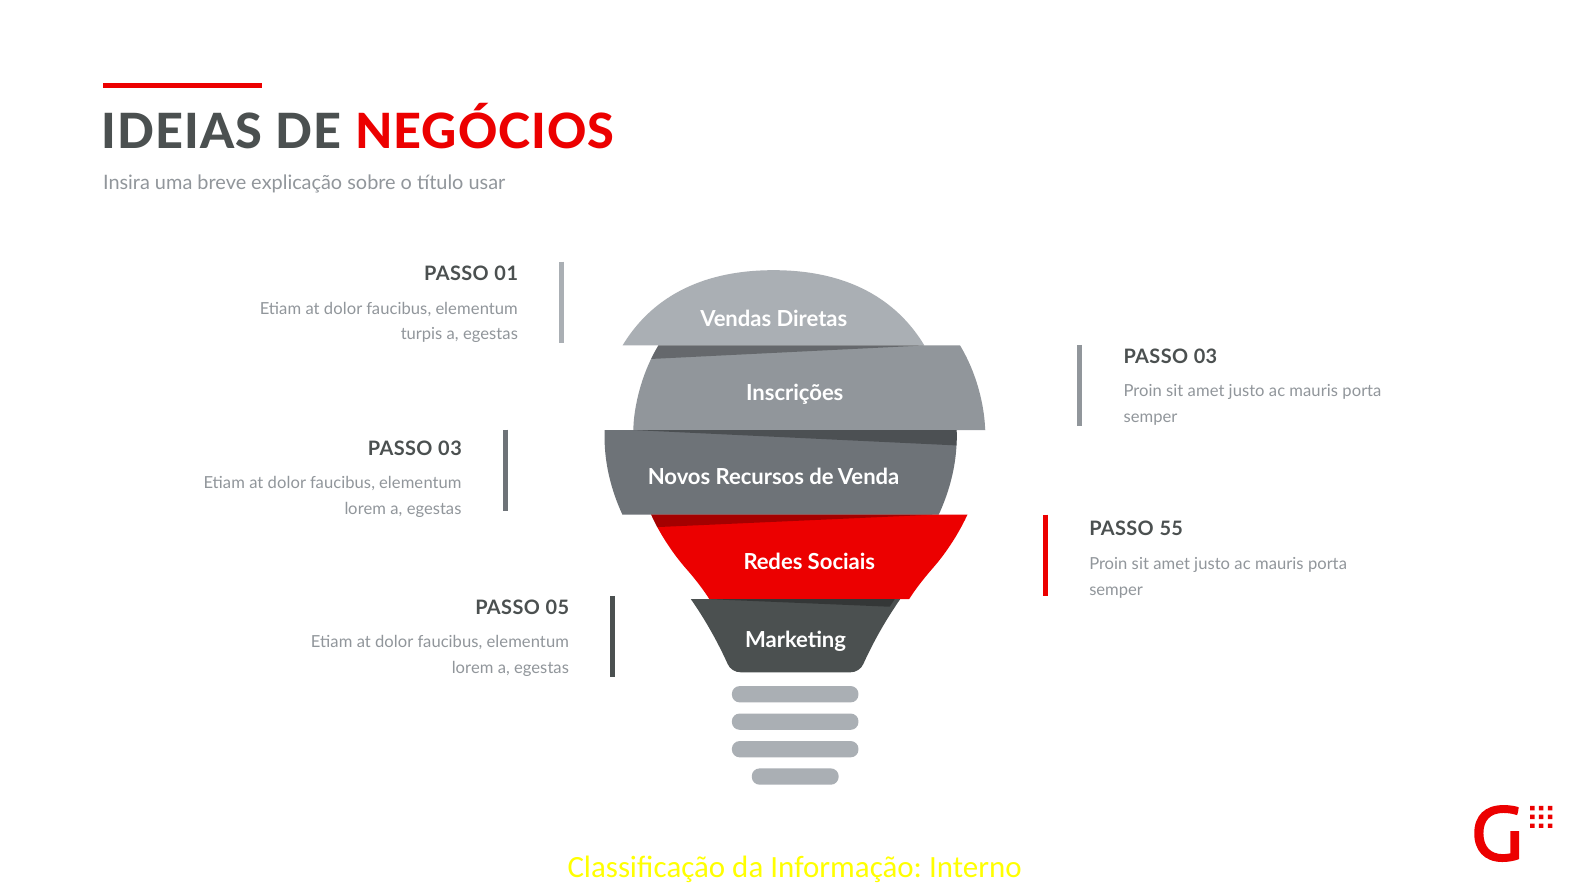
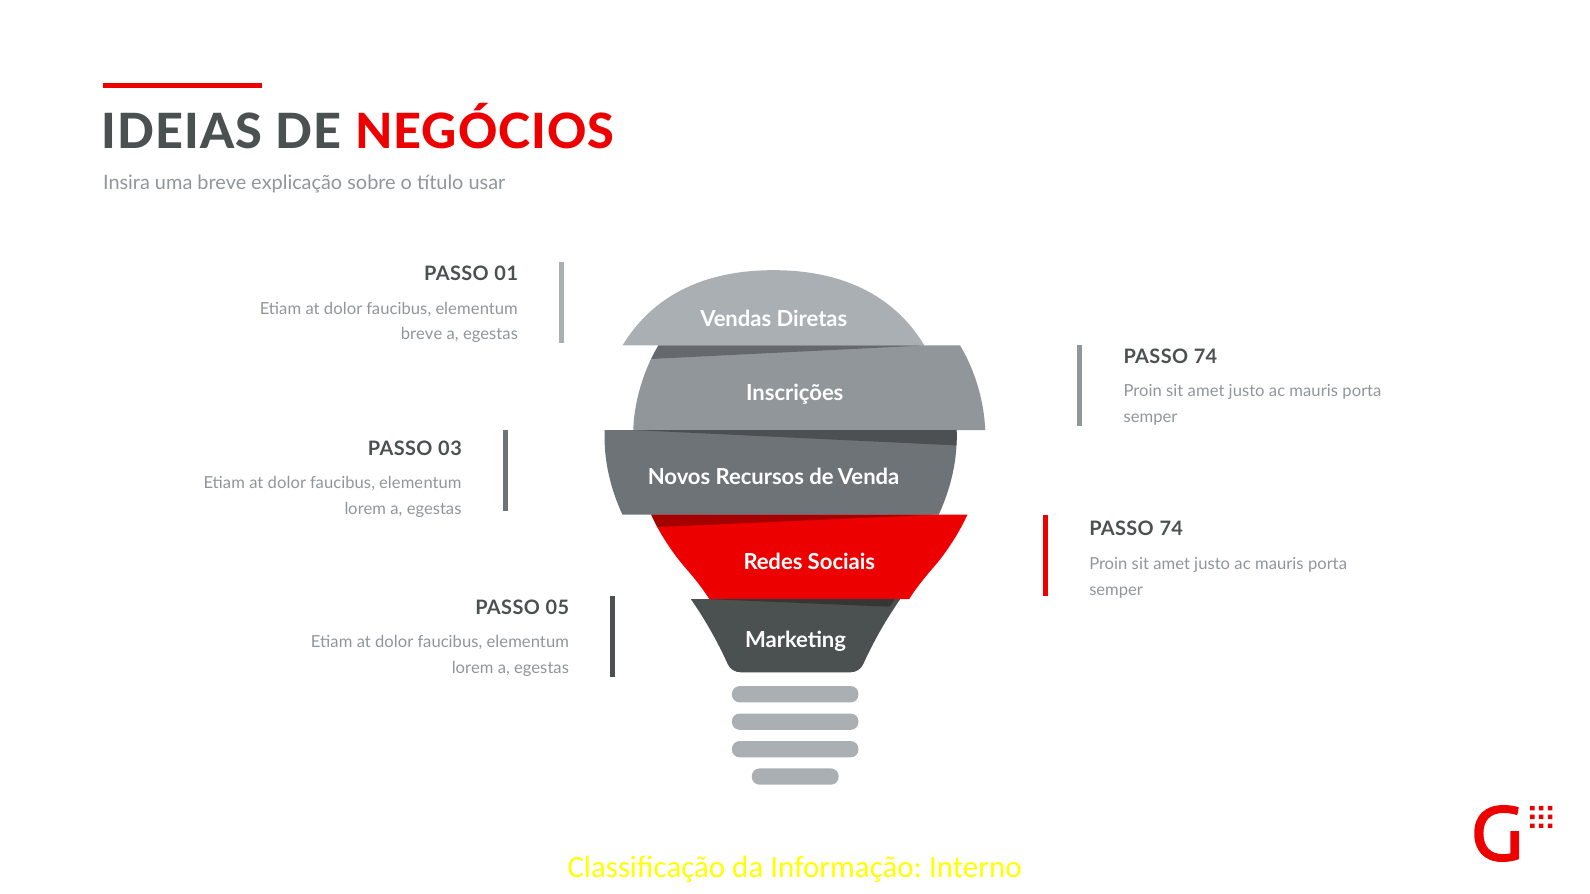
turpis at (422, 335): turpis -> breve
03 at (1206, 357): 03 -> 74
55 at (1171, 529): 55 -> 74
